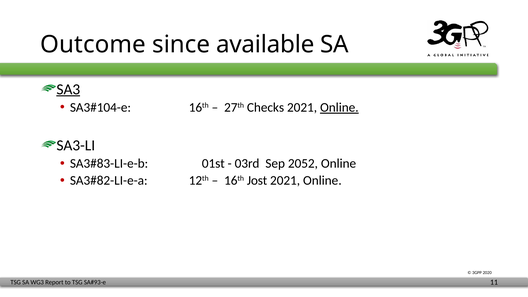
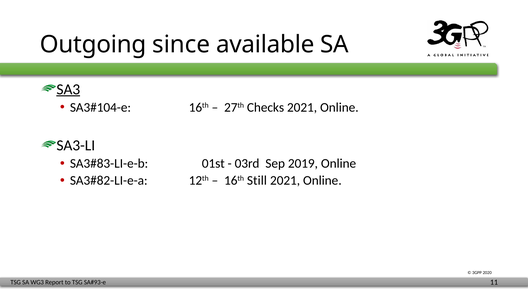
Outcome: Outcome -> Outgoing
Online at (339, 107) underline: present -> none
2052: 2052 -> 2019
Jost: Jost -> Still
